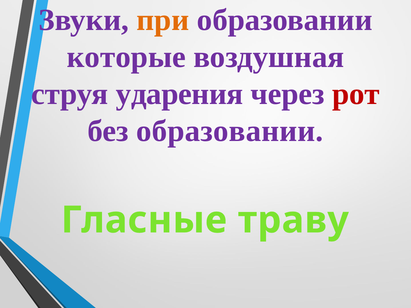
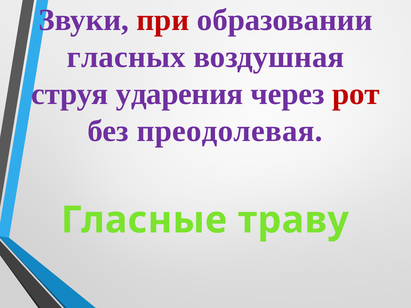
при colour: orange -> red
которые: которые -> гласных
без образовании: образовании -> преодолевая
